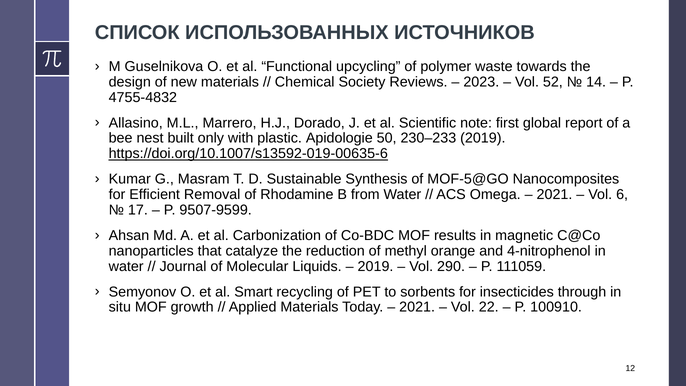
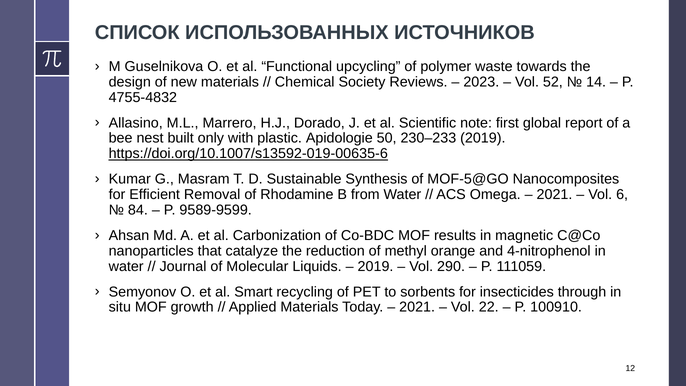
17: 17 -> 84
9507-9599: 9507-9599 -> 9589-9599
